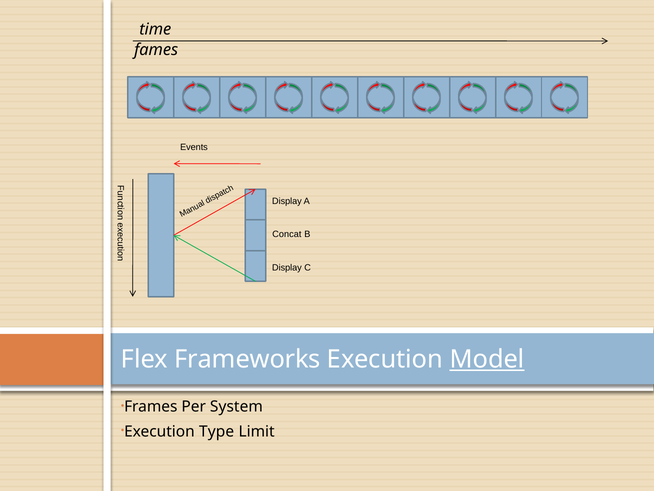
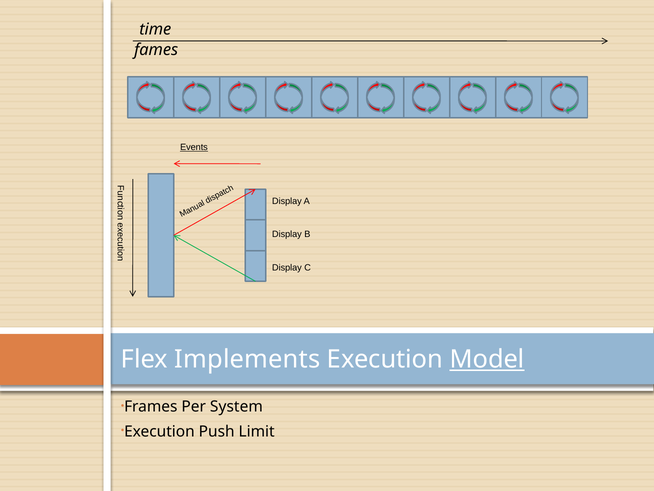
Events underline: none -> present
Concat at (287, 234): Concat -> Display
Frameworks: Frameworks -> Implements
Type: Type -> Push
